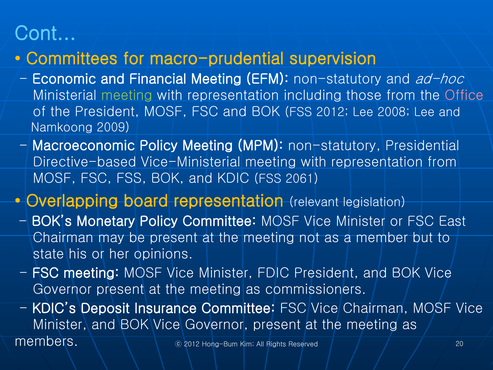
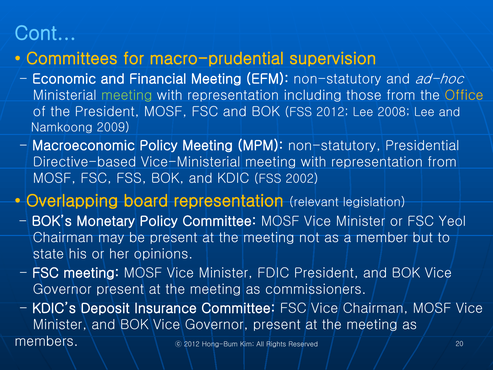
Office colour: pink -> yellow
2061: 2061 -> 2002
East: East -> Yeol
